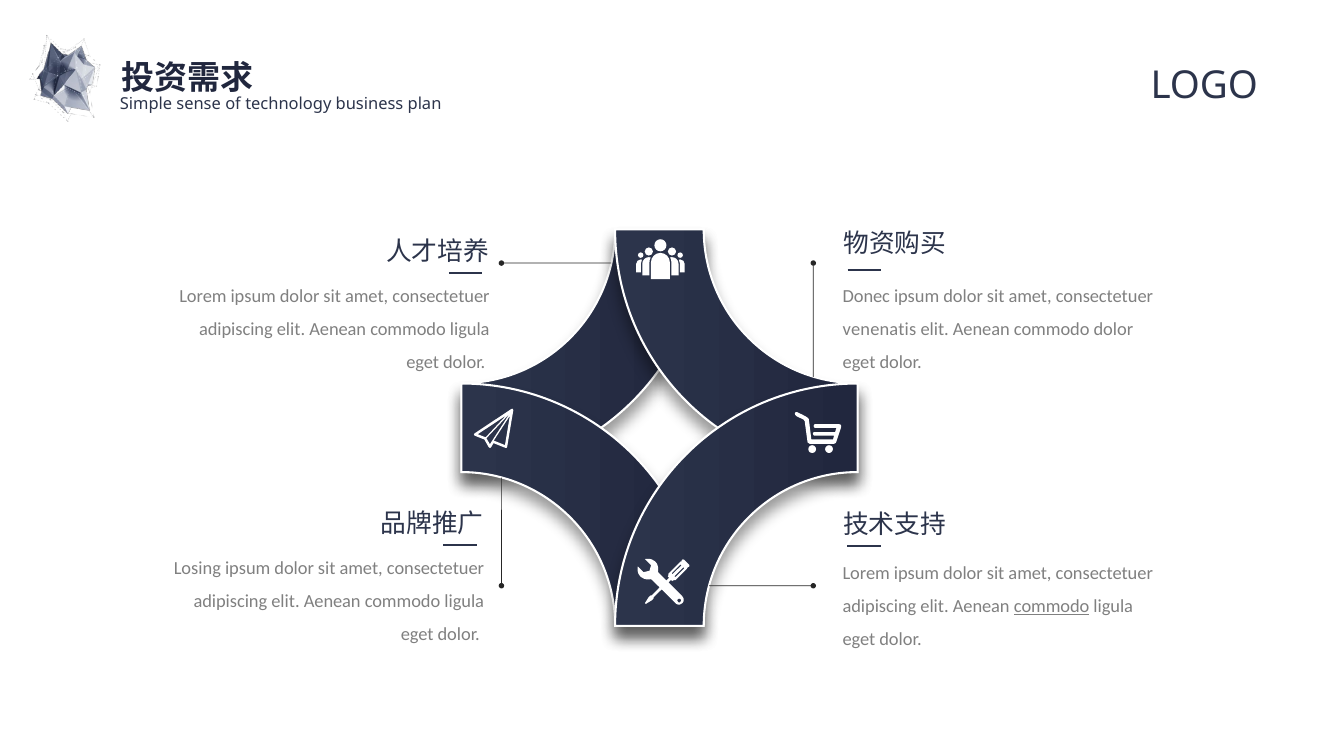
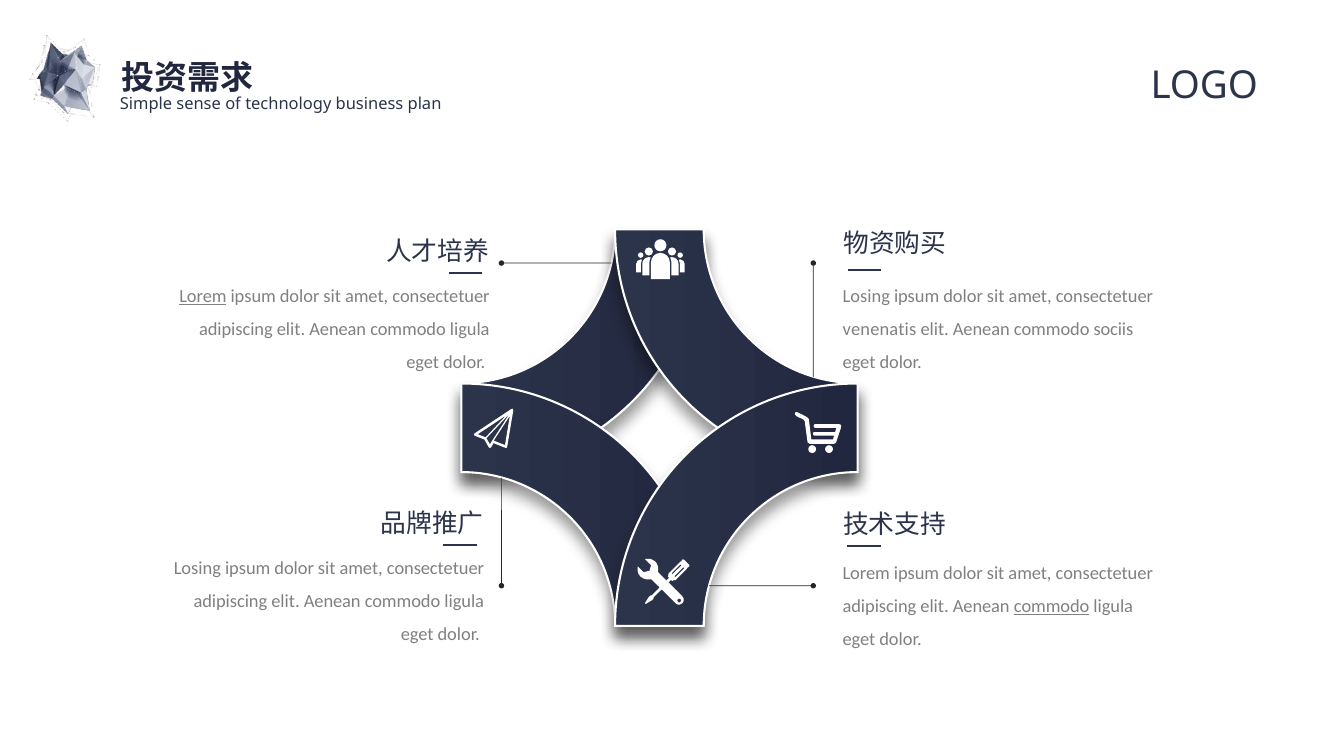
Lorem at (203, 297) underline: none -> present
Donec at (866, 297): Donec -> Losing
commodo dolor: dolor -> sociis
